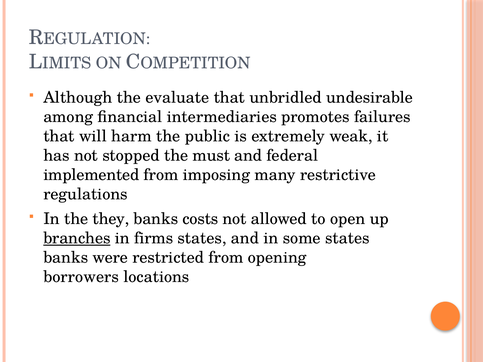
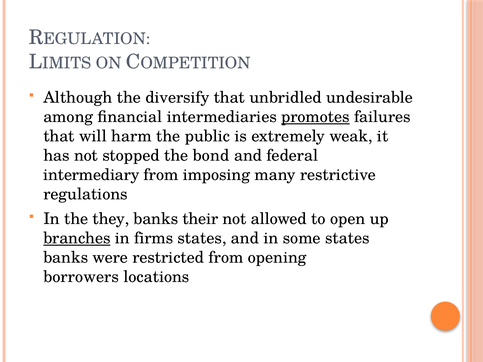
evaluate: evaluate -> diversify
promotes underline: none -> present
must: must -> bond
implemented: implemented -> intermediary
costs: costs -> their
